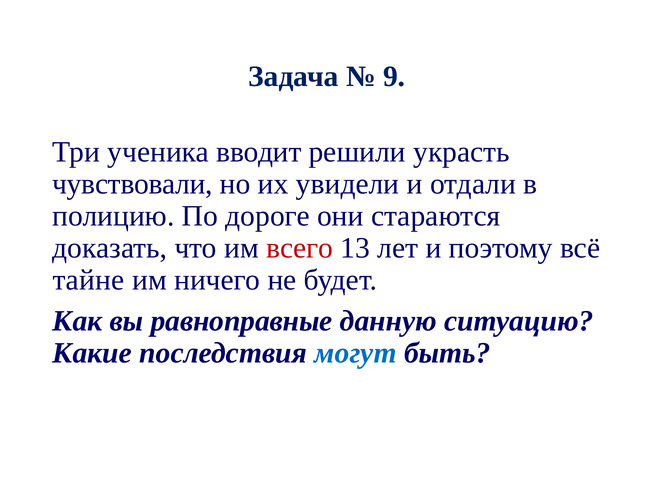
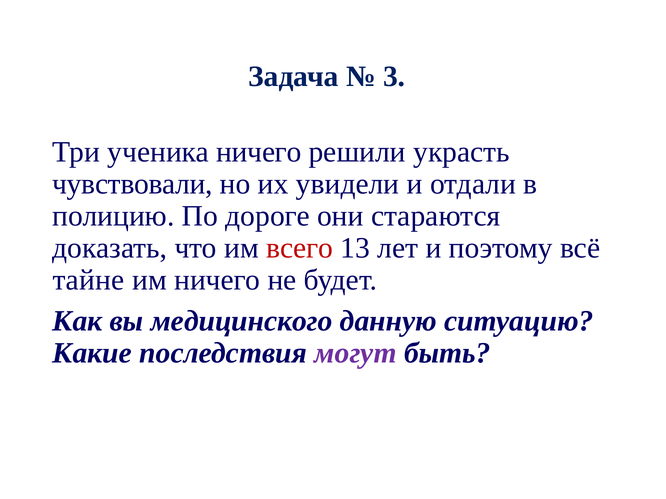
9: 9 -> 3
ученика вводит: вводит -> ничего
равноправные: равноправные -> медицинского
могут colour: blue -> purple
